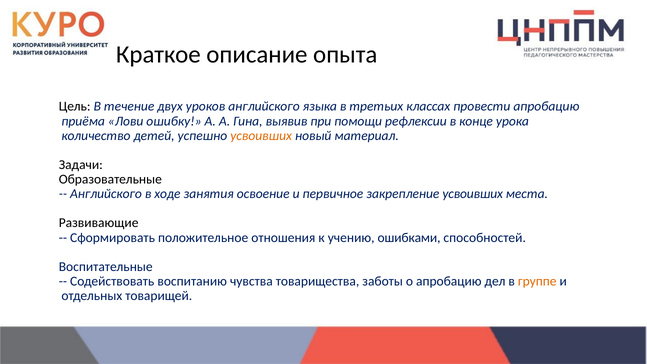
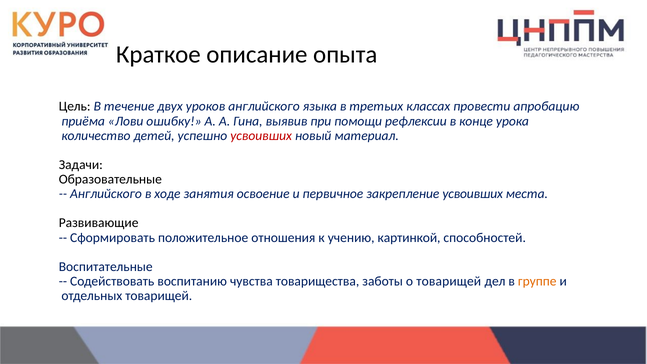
усвоивших at (261, 136) colour: orange -> red
ошибками: ошибками -> картинкой
о апробацию: апробацию -> товарищей
